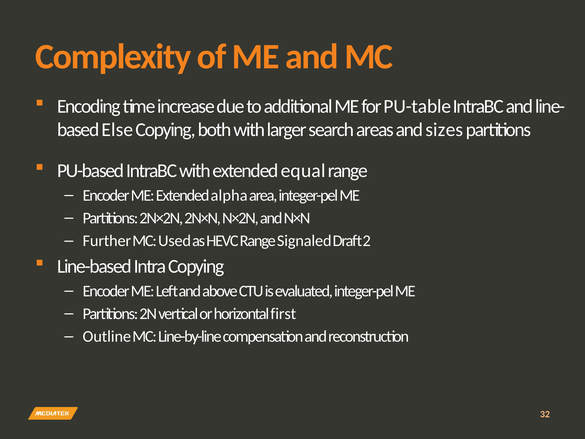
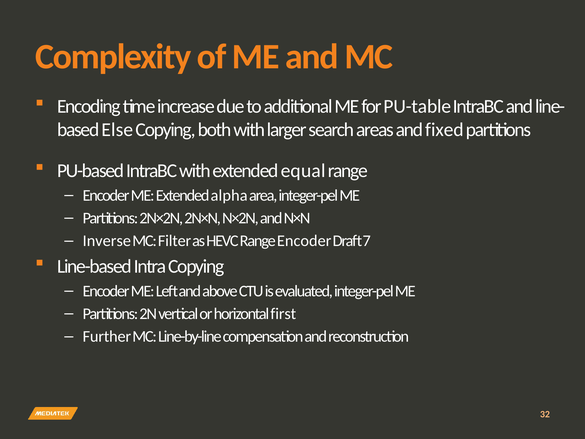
sizes: sizes -> fixed
Further: Further -> Inverse
Used: Used -> Filter
Range Signaled: Signaled -> Encoder
2: 2 -> 7
Outline: Outline -> Further
